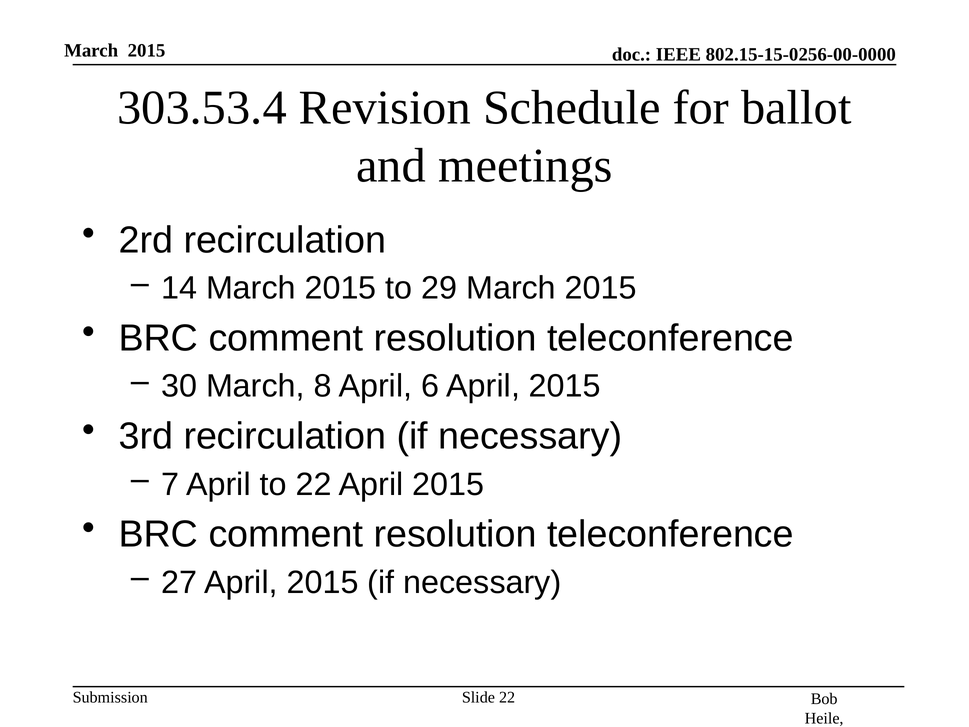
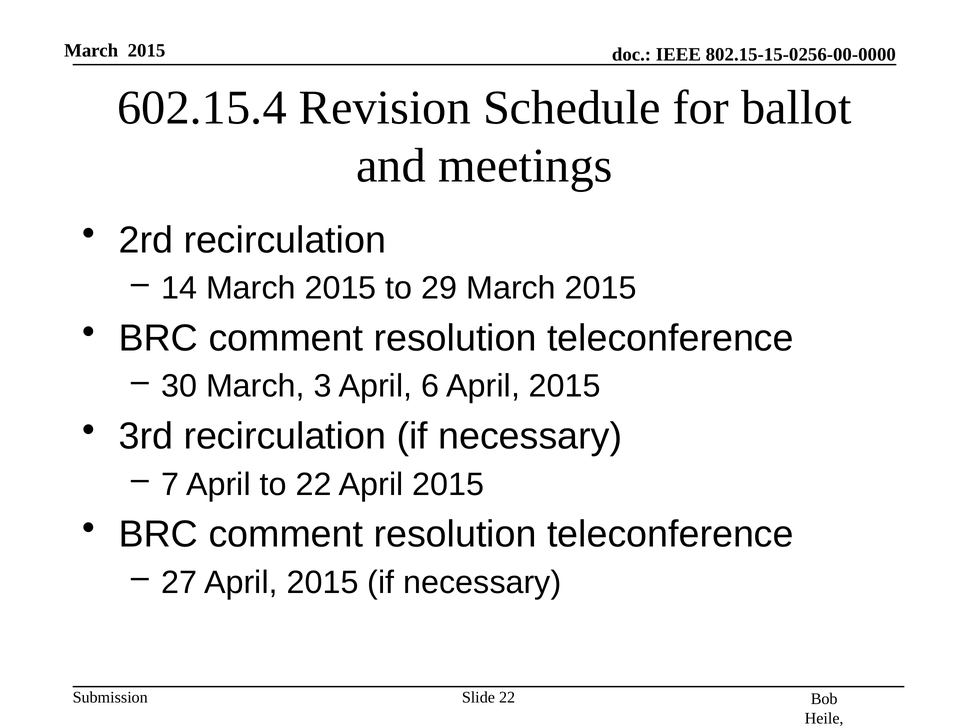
303.53.4: 303.53.4 -> 602.15.4
8: 8 -> 3
